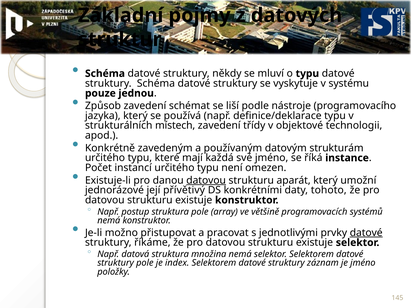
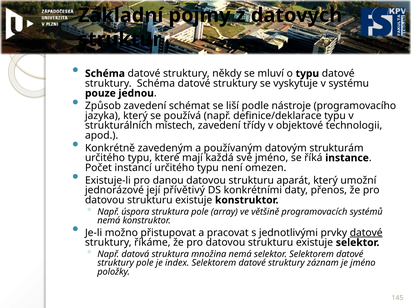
datovou at (206, 180) underline: present -> none
tohoto: tohoto -> přenos
postup: postup -> úspora
